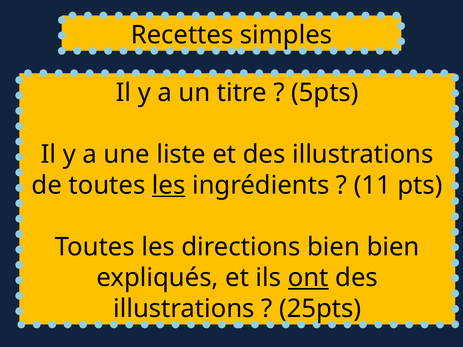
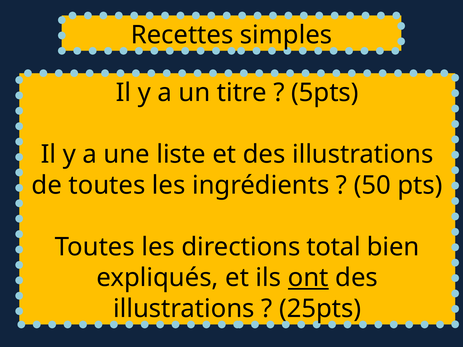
les at (169, 185) underline: present -> none
11: 11 -> 50
directions bien: bien -> total
